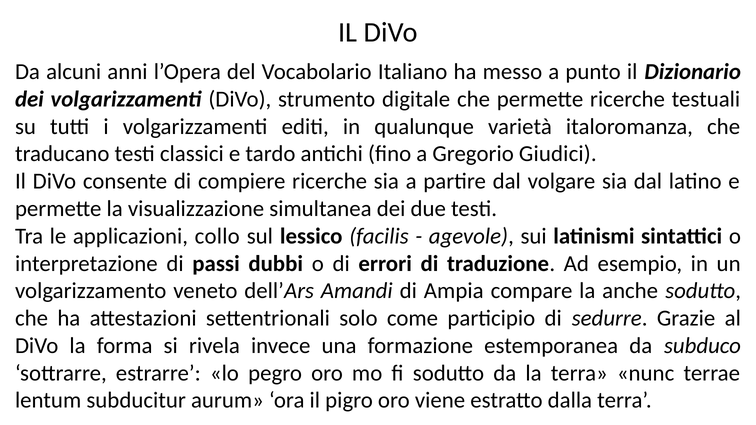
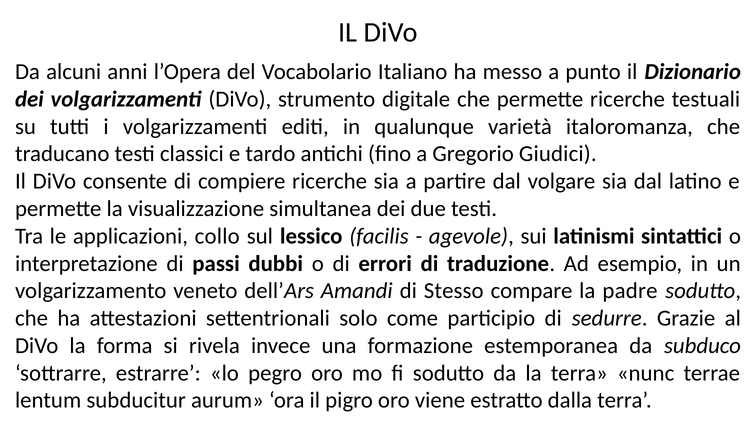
Ampia: Ampia -> Stesso
anche: anche -> padre
